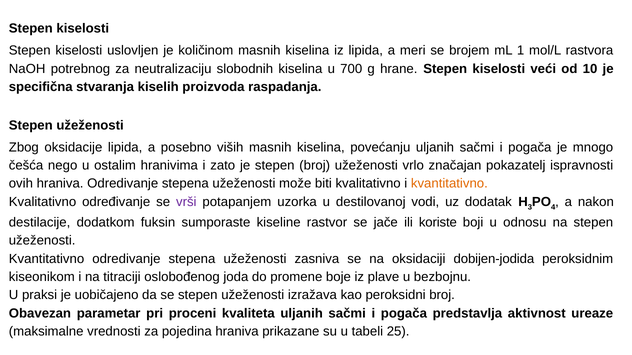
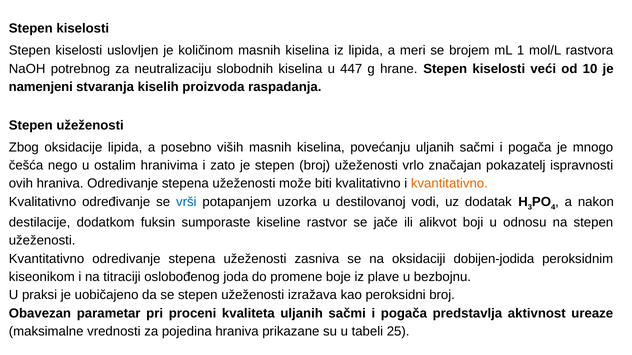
700: 700 -> 447
specifična: specifična -> namenjeni
vrši colour: purple -> blue
koriste: koriste -> alikvot
